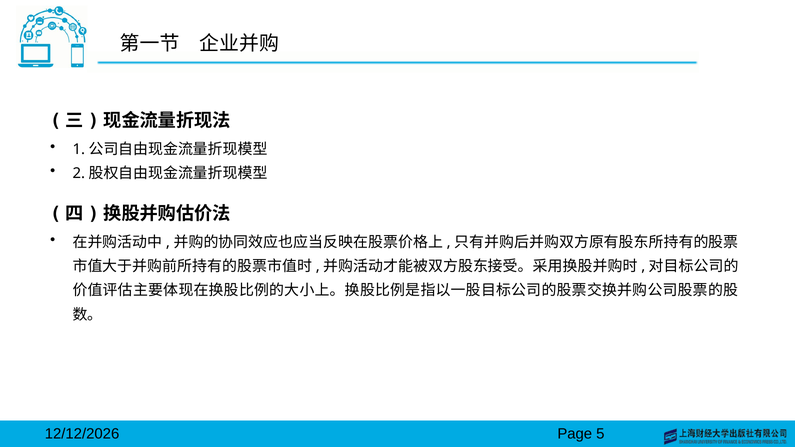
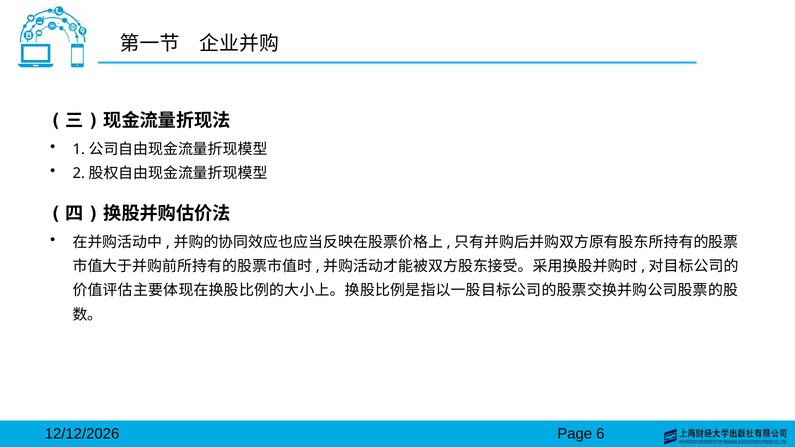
5: 5 -> 6
